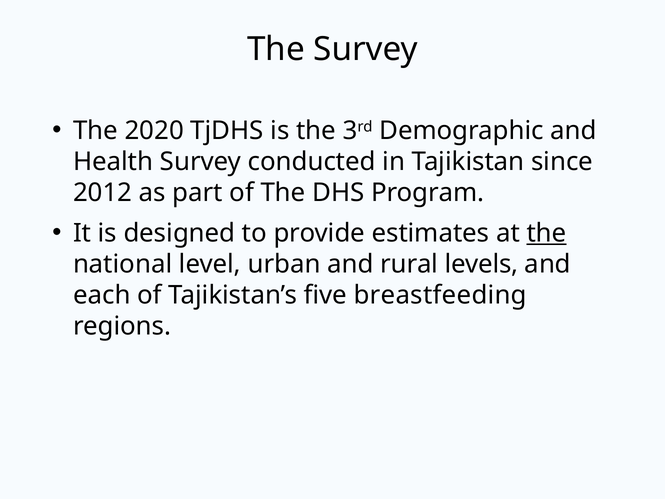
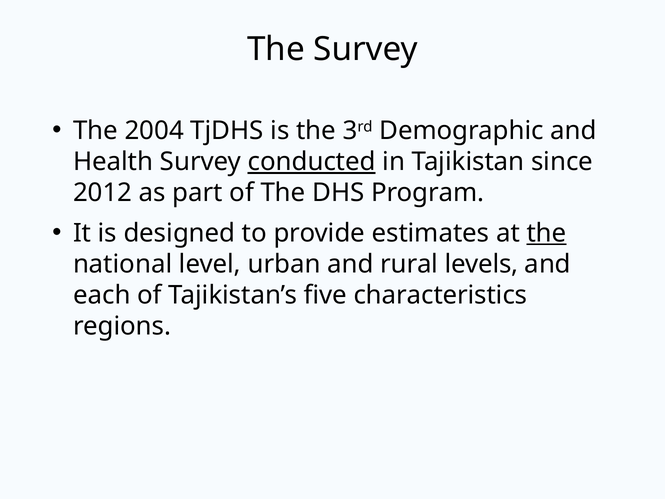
2020: 2020 -> 2004
conducted underline: none -> present
breastfeeding: breastfeeding -> characteristics
